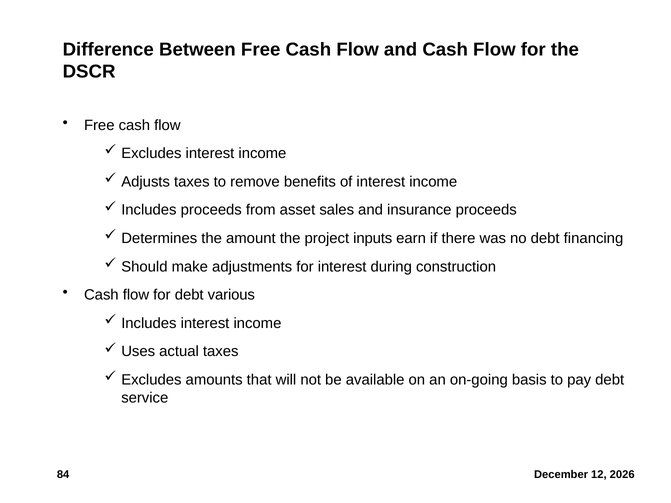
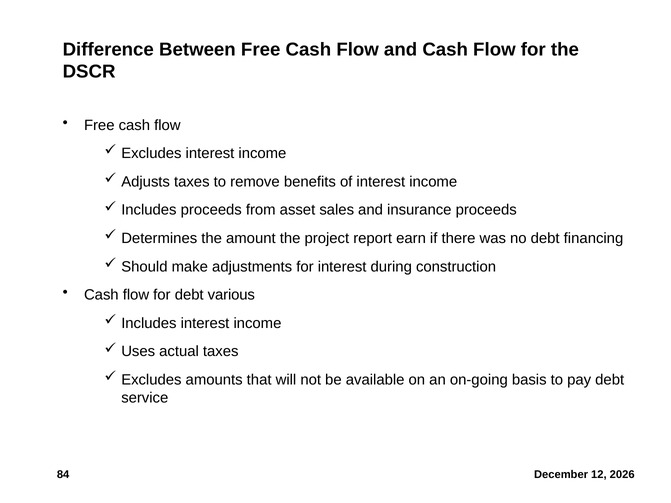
inputs: inputs -> report
